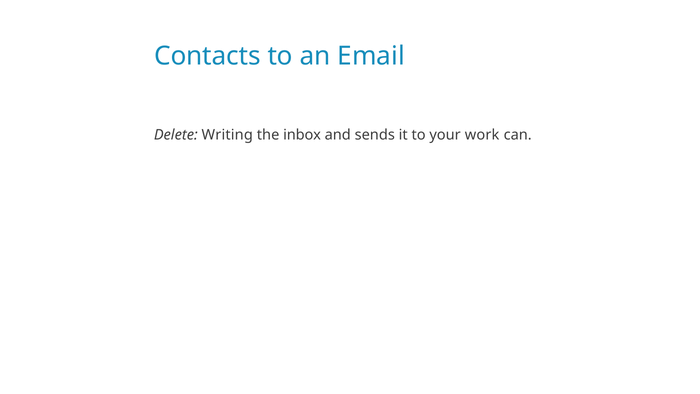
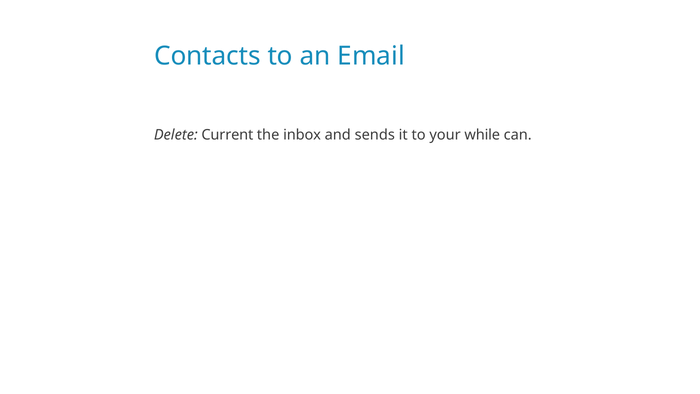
Writing: Writing -> Current
work: work -> while
